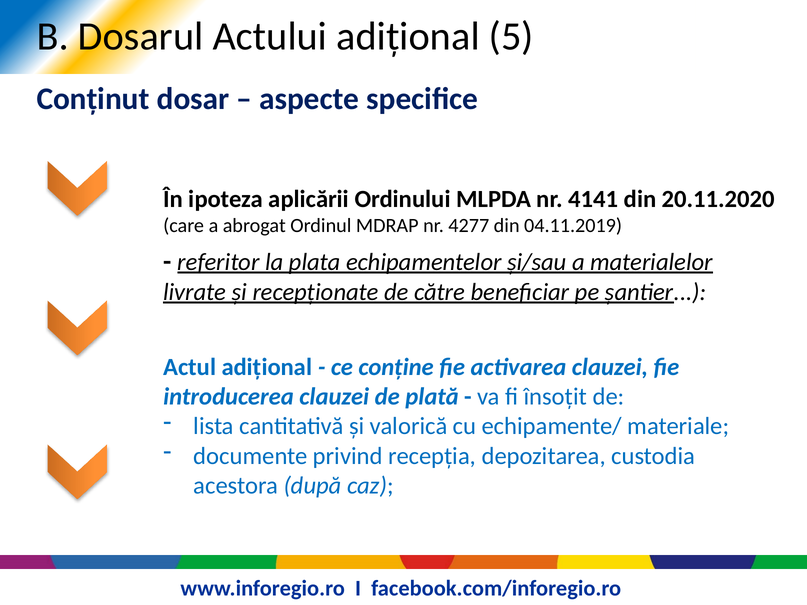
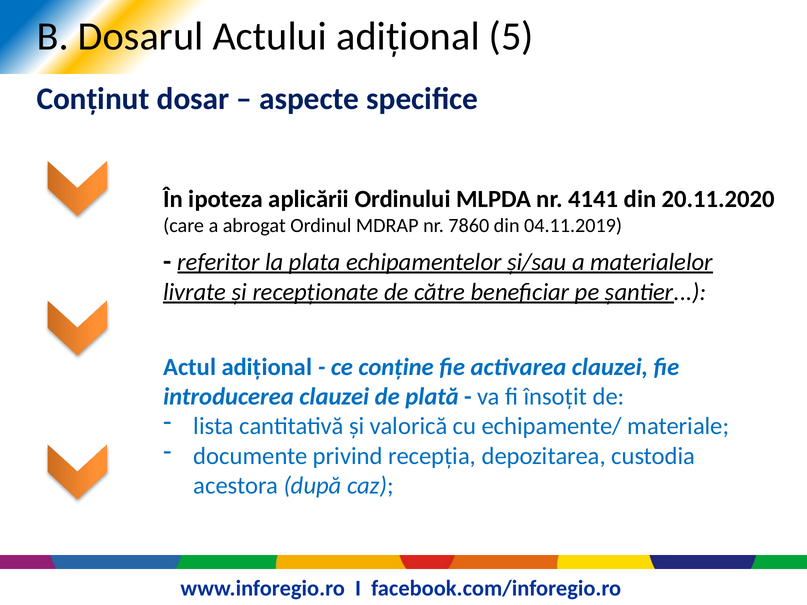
4277: 4277 -> 7860
